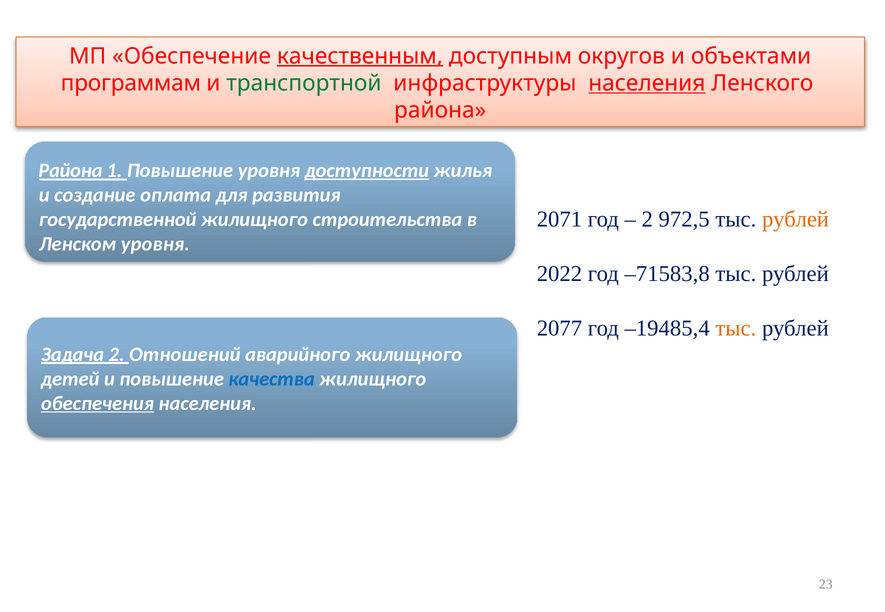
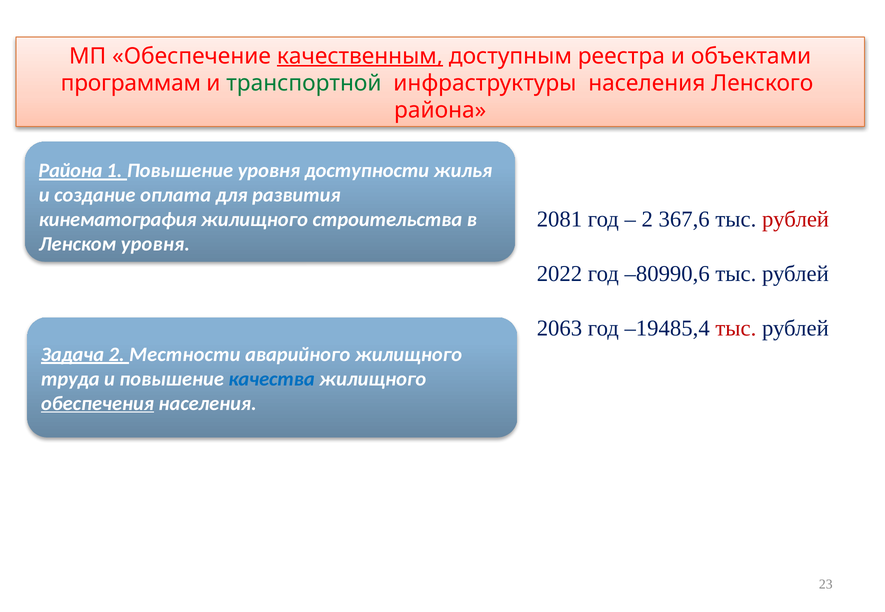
округов: округов -> реестра
населения at (647, 83) underline: present -> none
доступности underline: present -> none
2071: 2071 -> 2081
972,5: 972,5 -> 367,6
рублей at (795, 220) colour: orange -> red
государственной: государственной -> кинематография
–71583,8: –71583,8 -> –80990,6
2077: 2077 -> 2063
тыс at (736, 329) colour: orange -> red
Отношений: Отношений -> Местности
детей: детей -> труда
